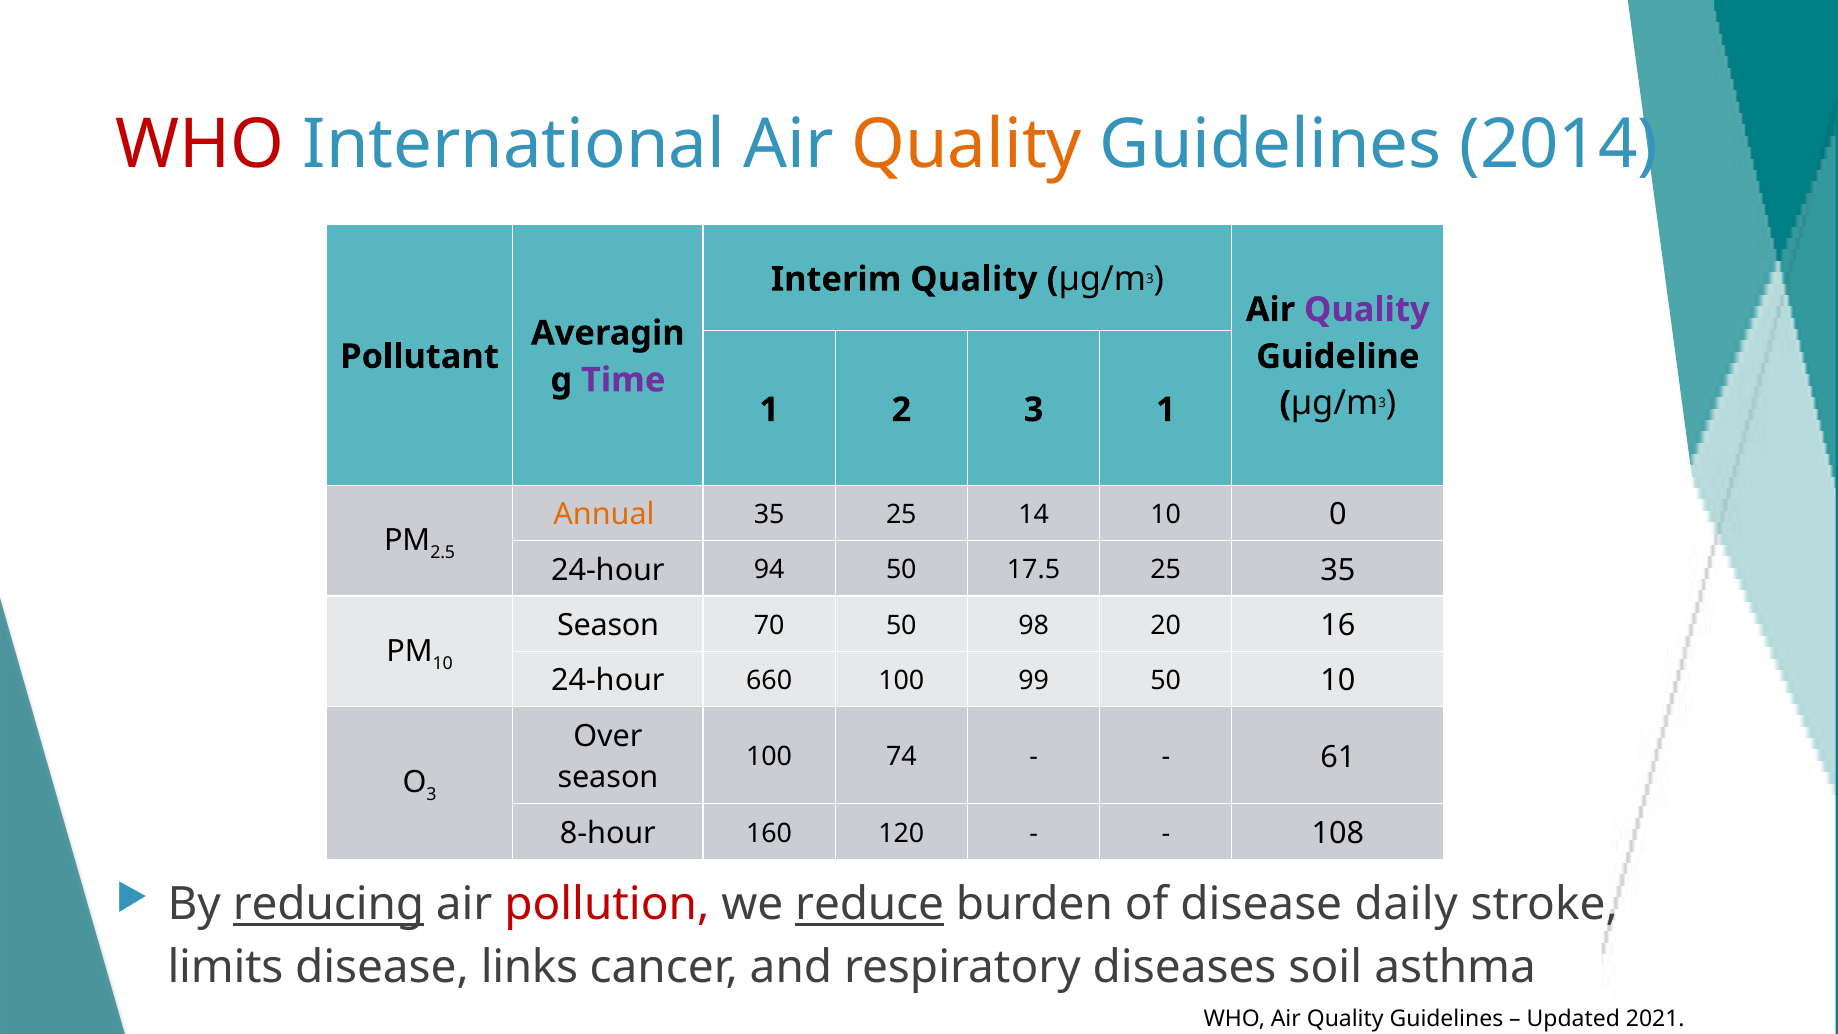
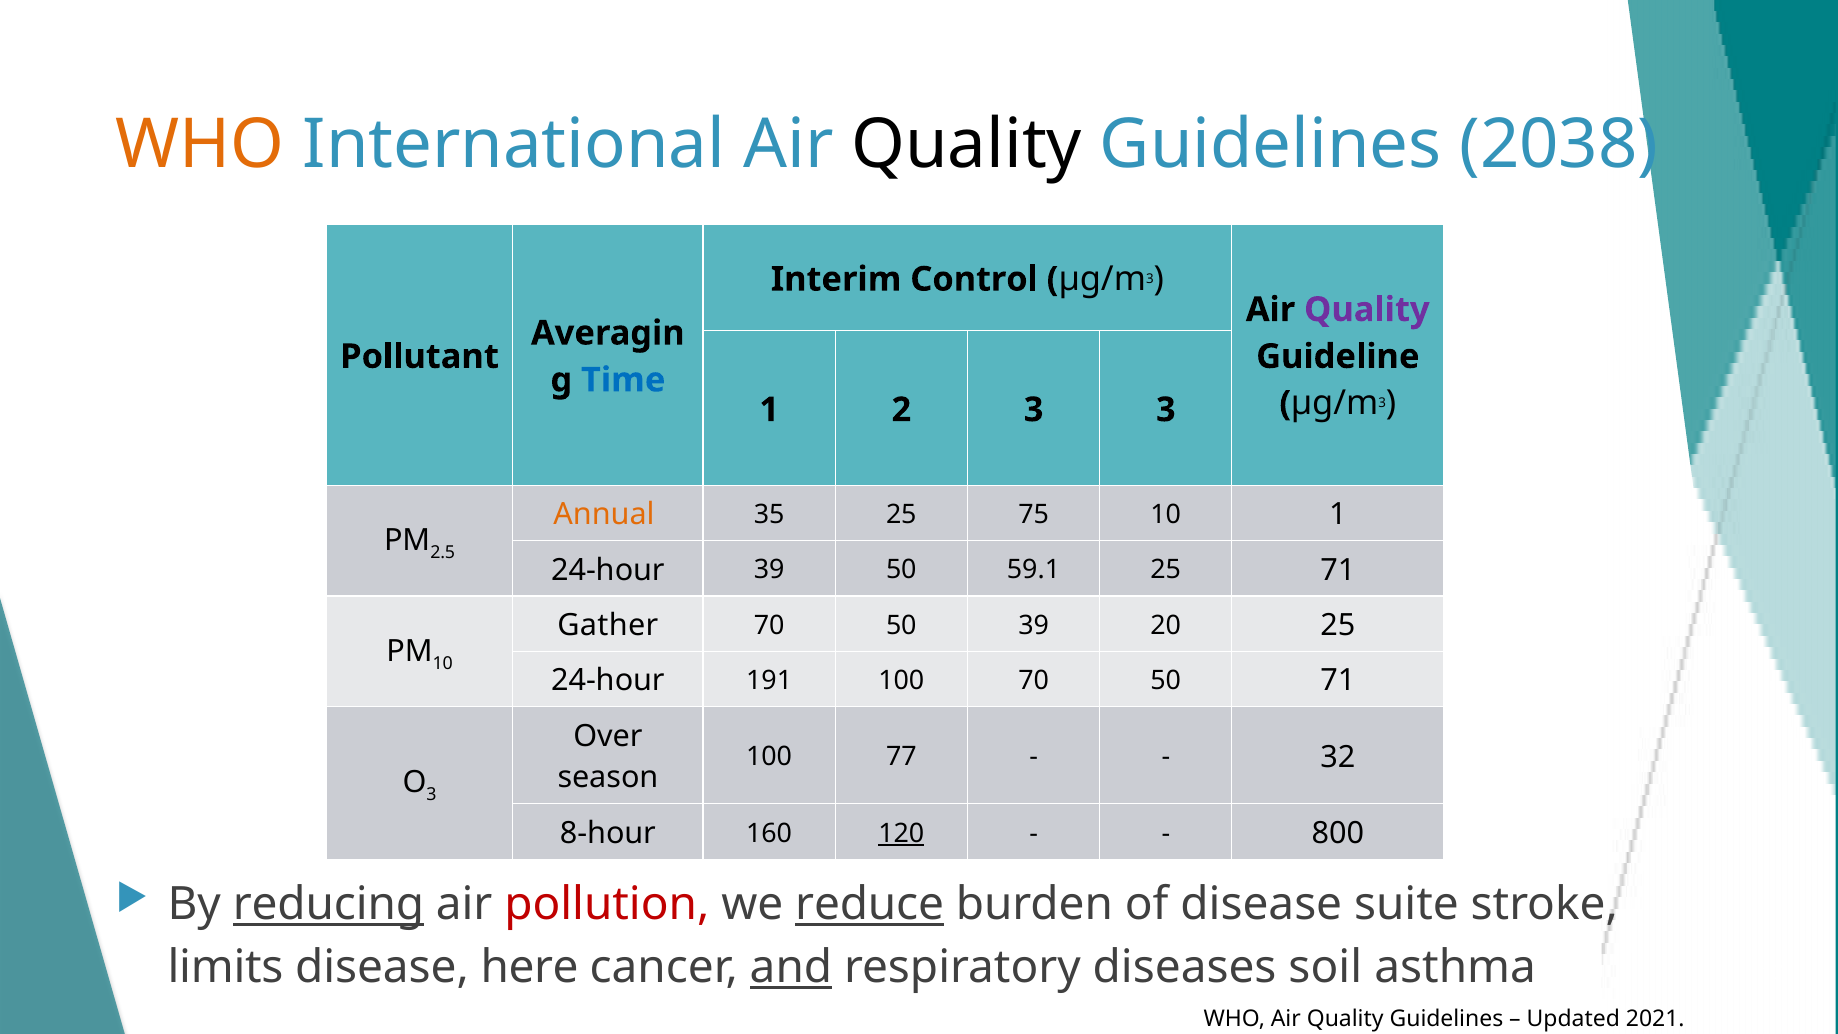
WHO at (200, 145) colour: red -> orange
Quality at (967, 145) colour: orange -> black
2014: 2014 -> 2038
Interim Quality: Quality -> Control
Time colour: purple -> blue
1 at (1166, 410): 1 -> 3
14: 14 -> 75
10 0: 0 -> 1
24-hour 94: 94 -> 39
17.5: 17.5 -> 59.1
25 35: 35 -> 71
Season at (608, 625): Season -> Gather
50 98: 98 -> 39
20 16: 16 -> 25
660: 660 -> 191
100 99: 99 -> 70
50 10: 10 -> 71
74: 74 -> 77
61: 61 -> 32
120 underline: none -> present
108: 108 -> 800
daily: daily -> suite
links: links -> here
and underline: none -> present
